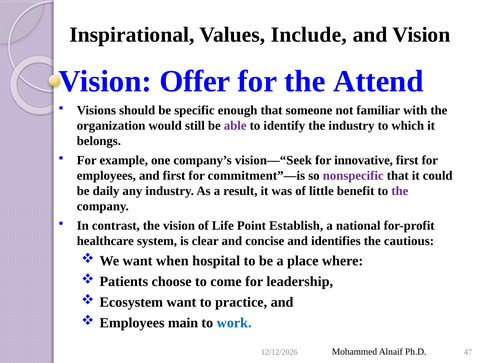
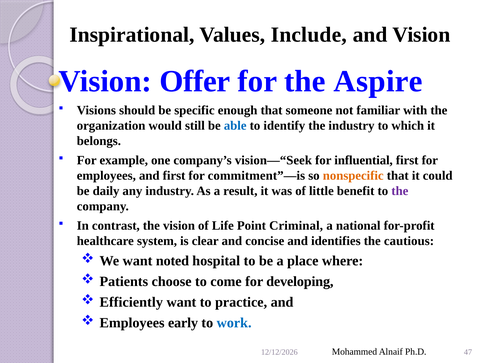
Attend: Attend -> Aspire
able colour: purple -> blue
innovative: innovative -> influential
nonspecific colour: purple -> orange
Establish: Establish -> Criminal
when: when -> noted
leadership: leadership -> developing
Ecosystem: Ecosystem -> Efficiently
main: main -> early
